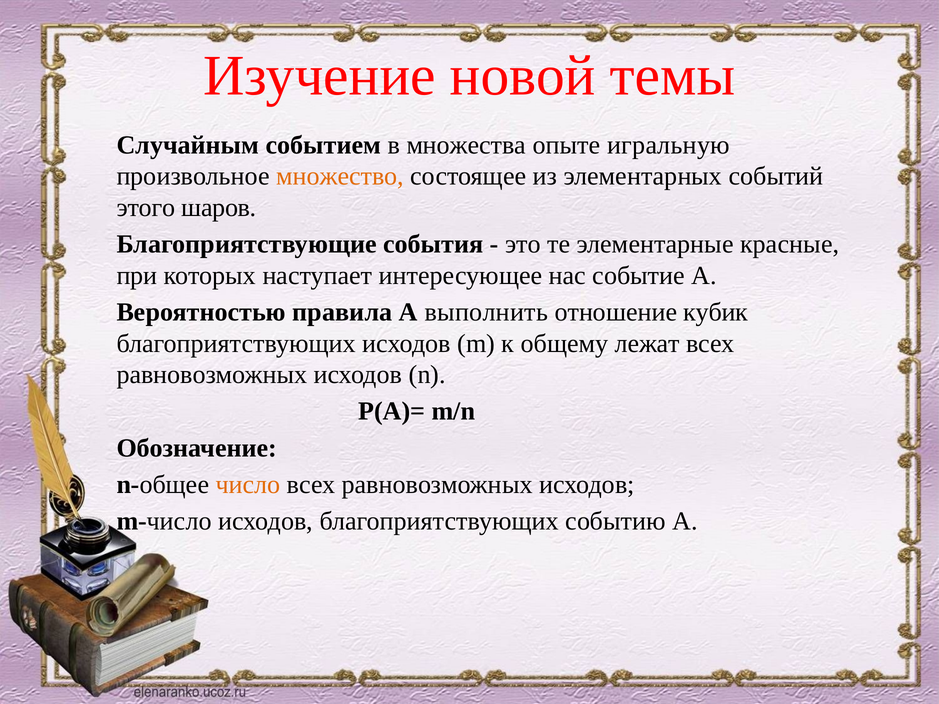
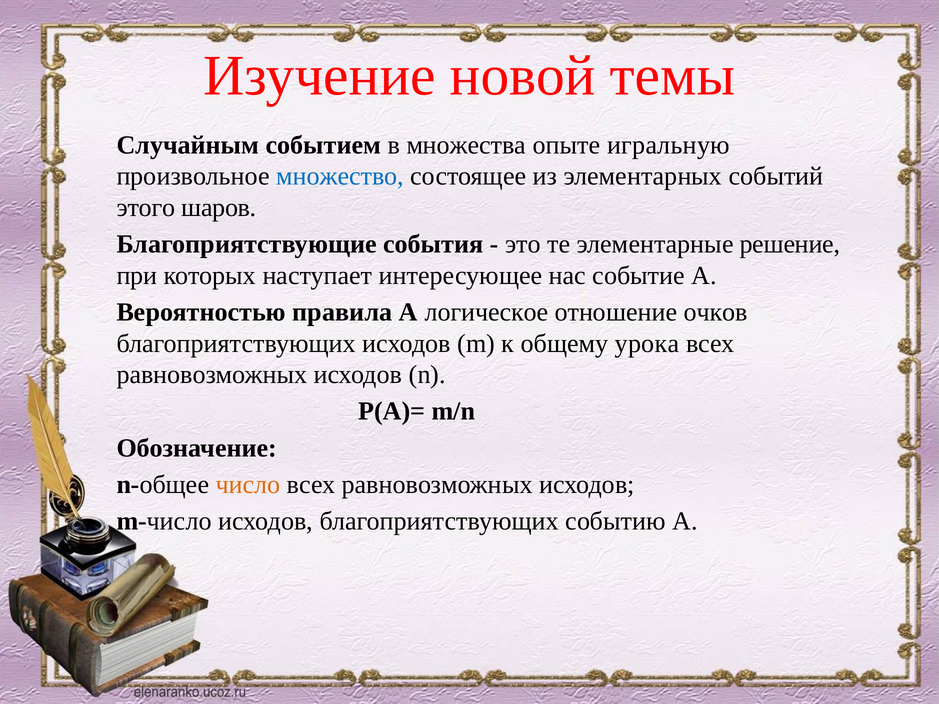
множество colour: orange -> blue
красные: красные -> решение
выполнить: выполнить -> логическое
кубик: кубик -> очков
лежат: лежат -> урока
